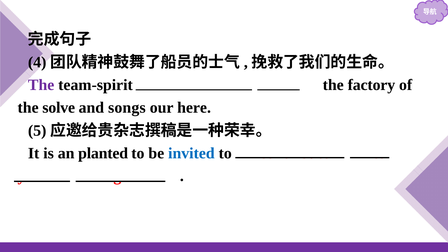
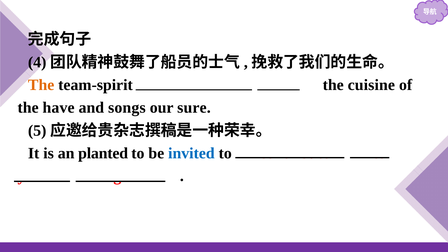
The at (41, 85) colour: purple -> orange
factory: factory -> cuisine
solve: solve -> have
here: here -> sure
